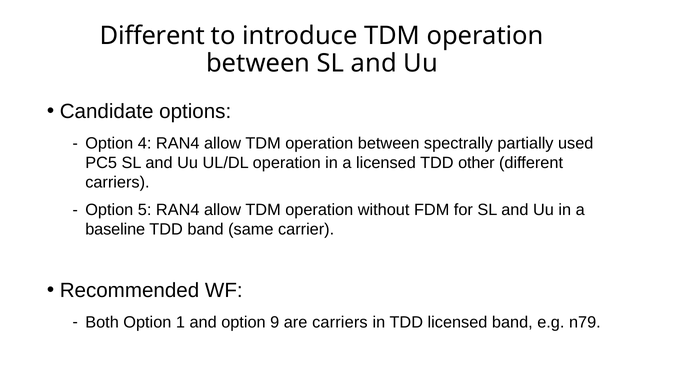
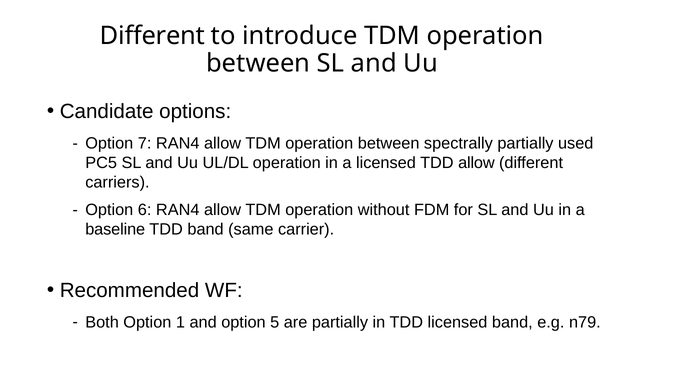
4: 4 -> 7
TDD other: other -> allow
5: 5 -> 6
9: 9 -> 5
are carriers: carriers -> partially
